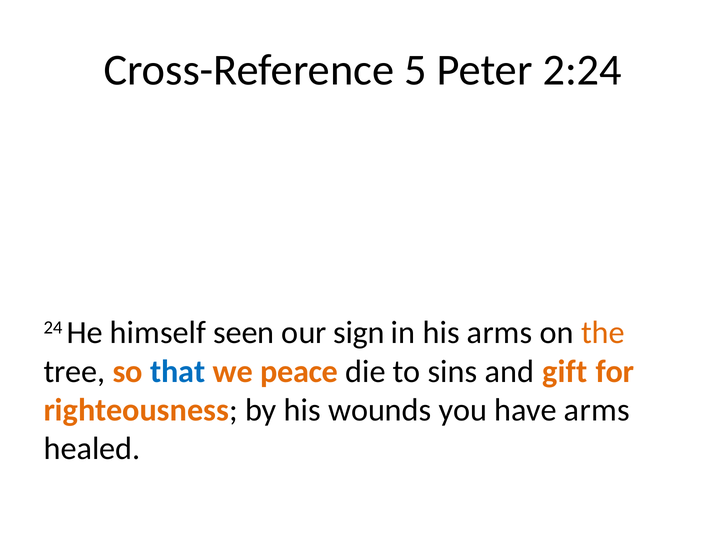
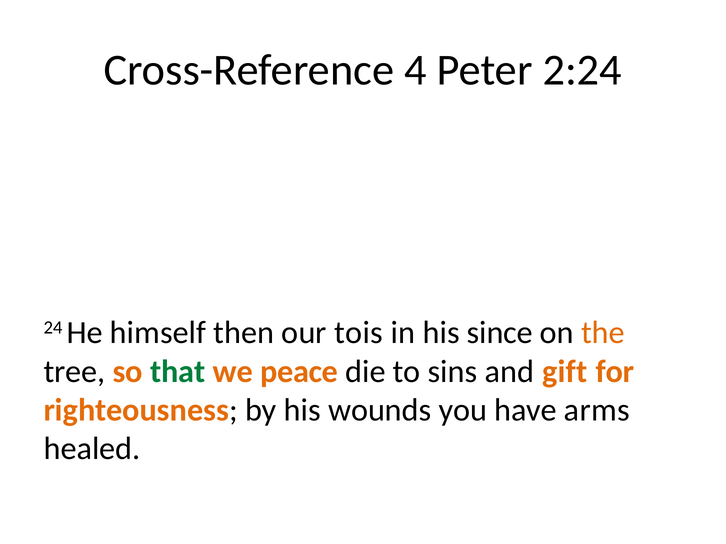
5: 5 -> 4
seen: seen -> then
sign: sign -> tois
his arms: arms -> since
that colour: blue -> green
